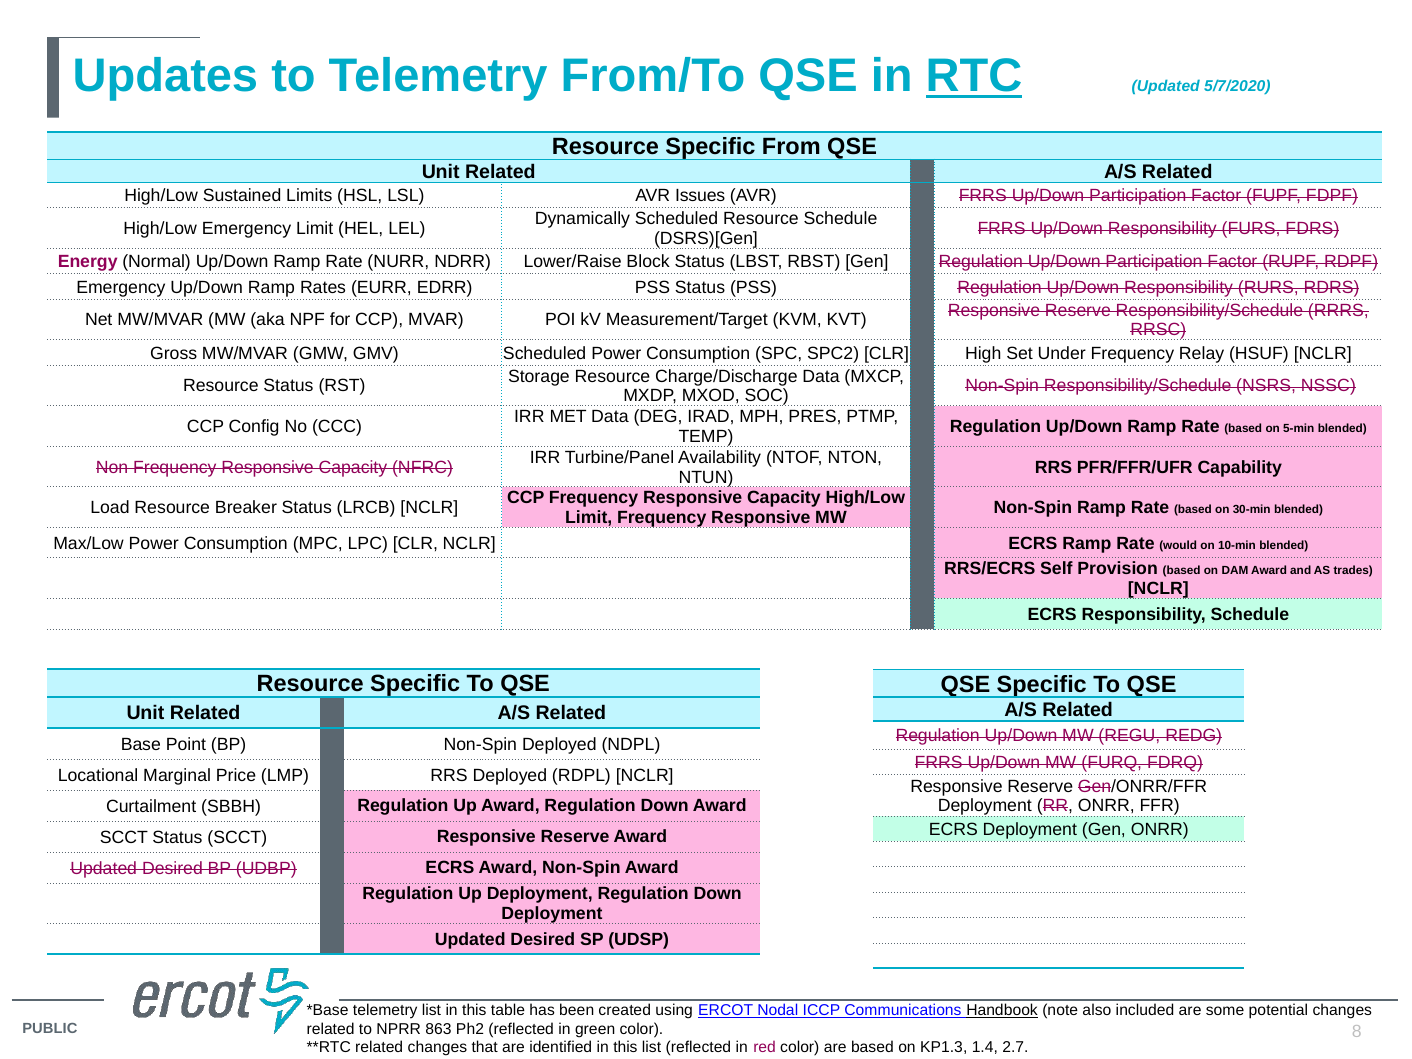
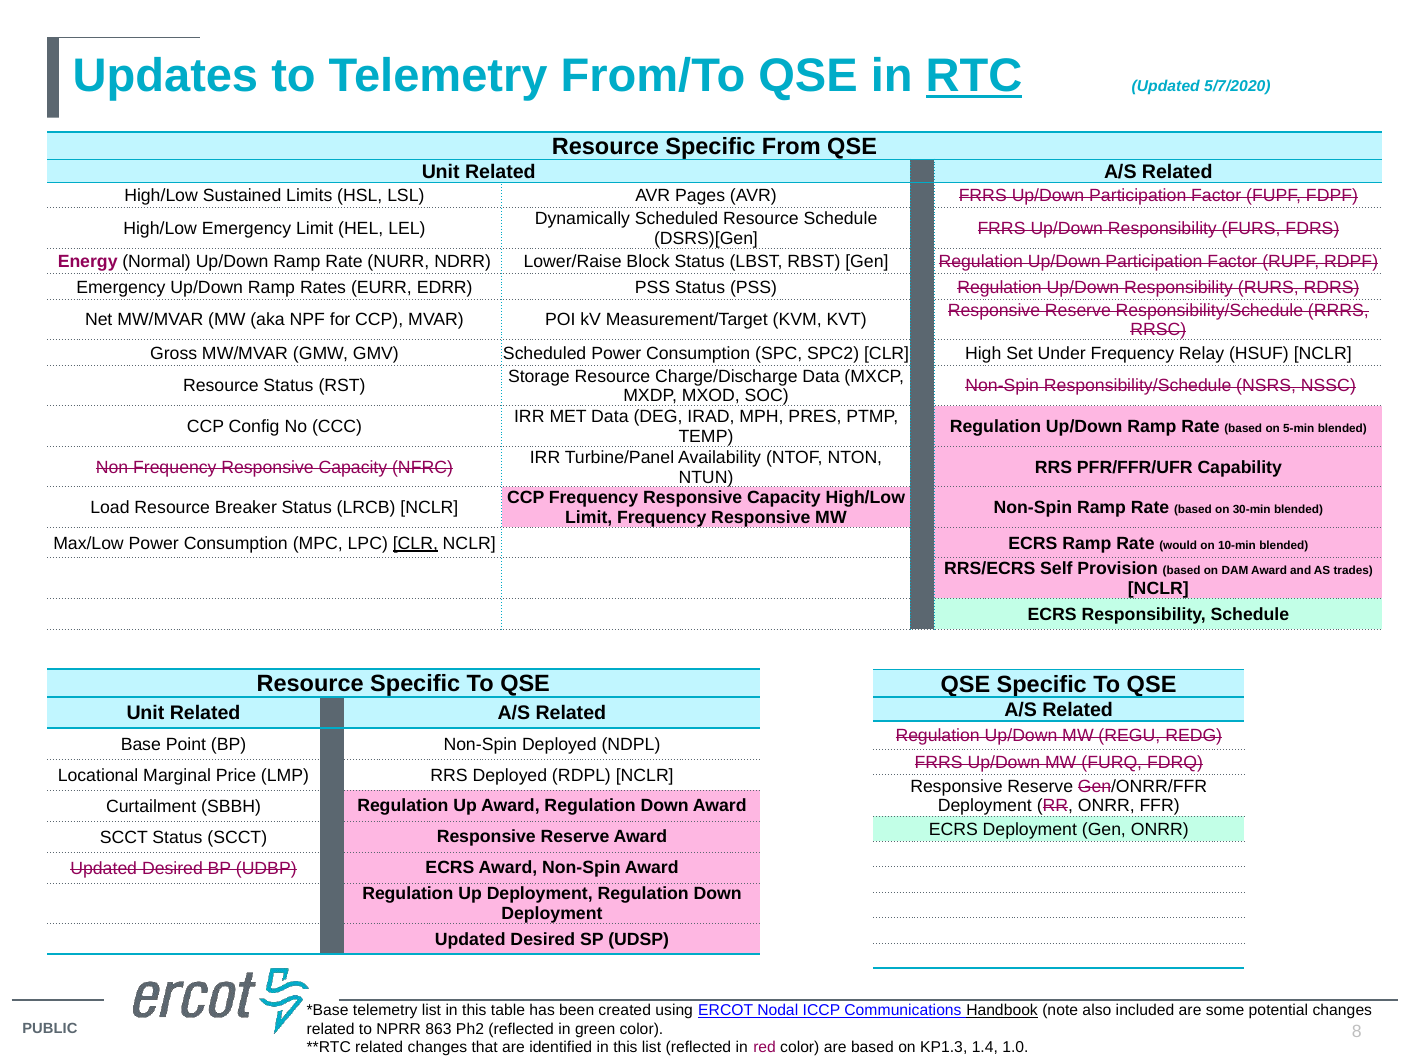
Issues: Issues -> Pages
CLR at (415, 543) underline: none -> present
2.7: 2.7 -> 1.0
